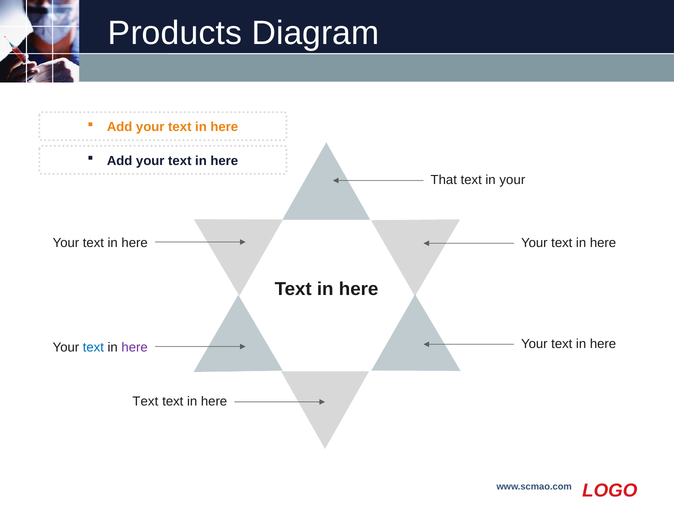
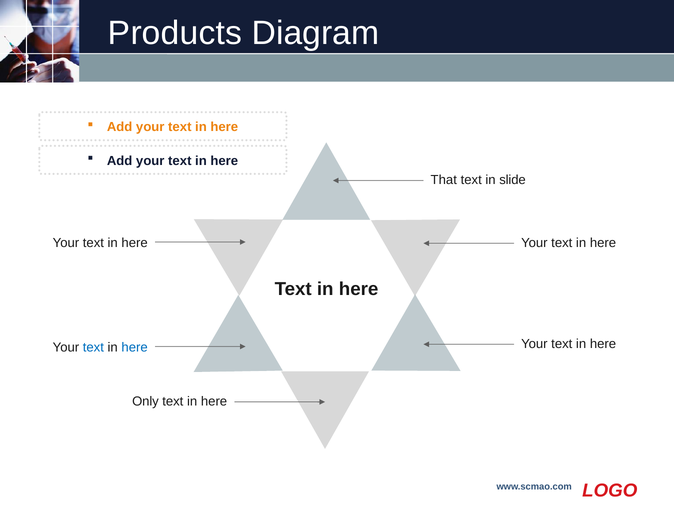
in your: your -> slide
here at (135, 348) colour: purple -> blue
Text at (145, 402): Text -> Only
